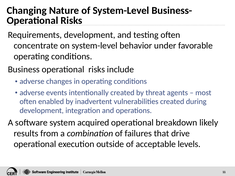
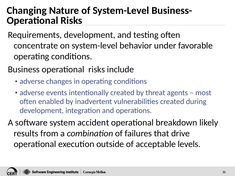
acquired: acquired -> accident
